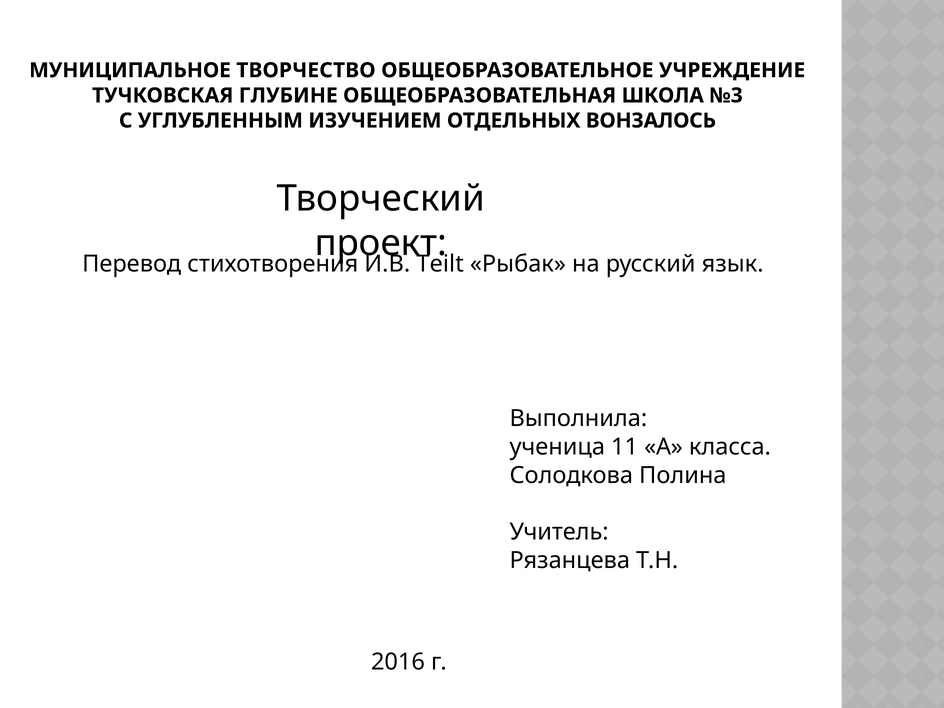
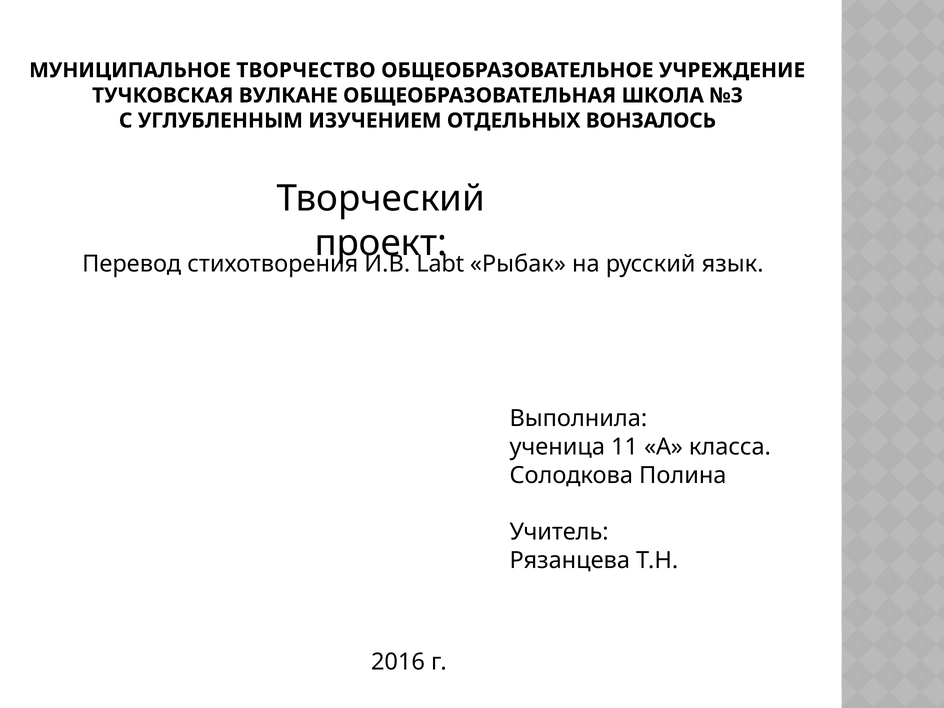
ГЛУБИНЕ: ГЛУБИНЕ -> ВУЛКАНЕ
Teilt: Teilt -> Labt
